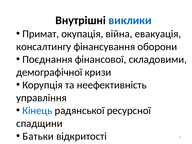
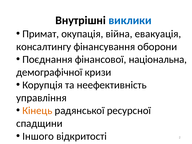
складовими: складовими -> національна
Кінець colour: blue -> orange
Батьки: Батьки -> Іншого
